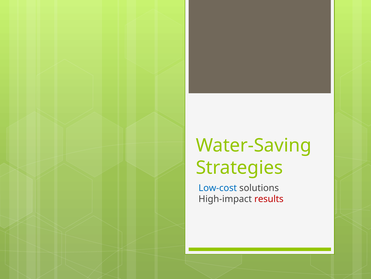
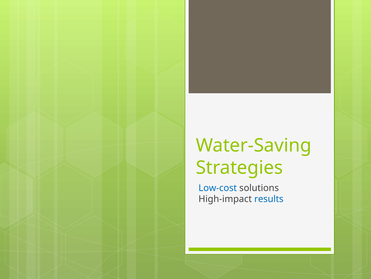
results colour: red -> blue
